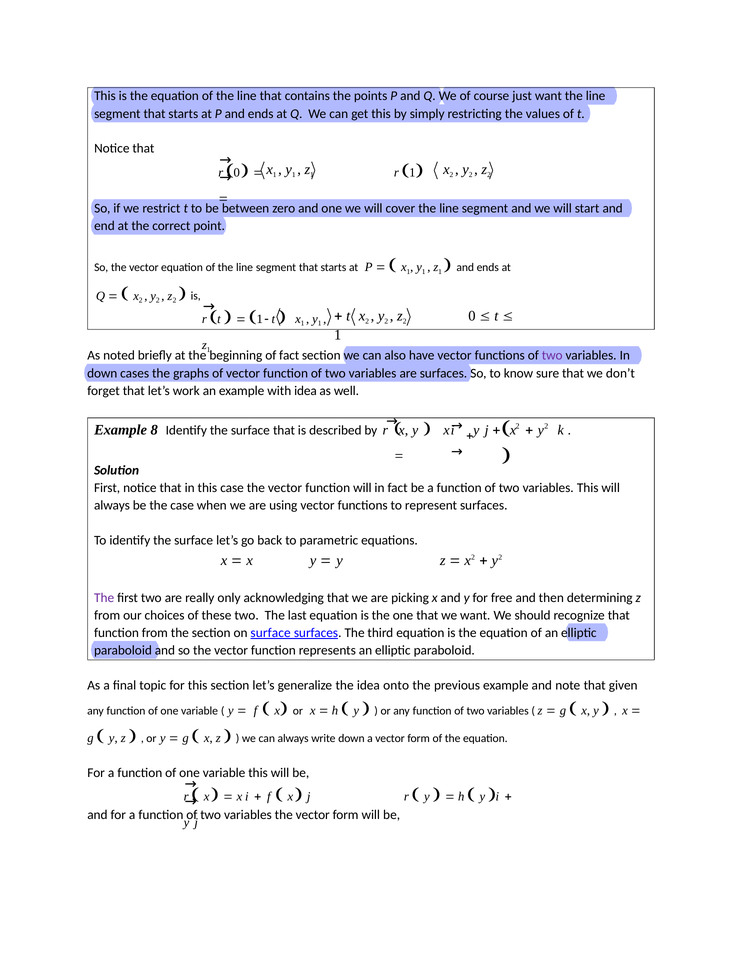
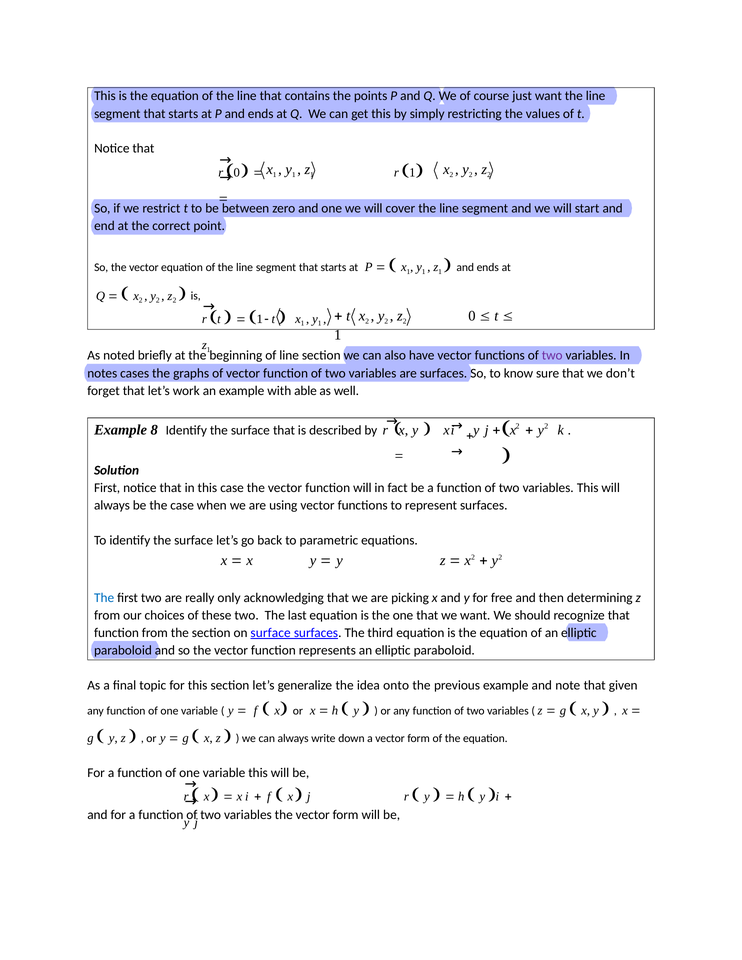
of fact: fact -> line
down at (102, 373): down -> notes
with idea: idea -> able
The at (104, 598) colour: purple -> blue
